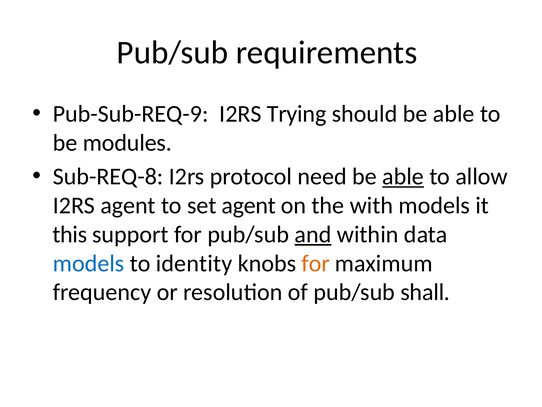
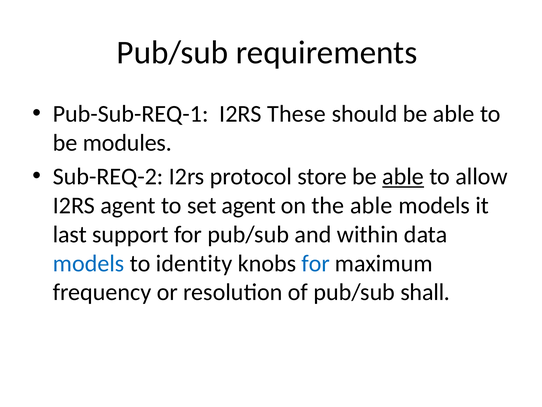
Pub-Sub-REQ-9: Pub-Sub-REQ-9 -> Pub-Sub-REQ-1
Trying: Trying -> These
Sub-REQ-8: Sub-REQ-8 -> Sub-REQ-2
need: need -> store
the with: with -> able
this: this -> last
and underline: present -> none
for at (316, 263) colour: orange -> blue
